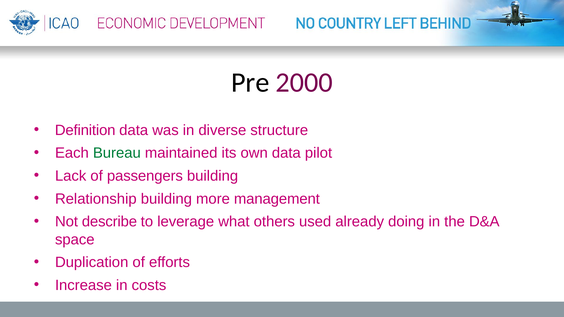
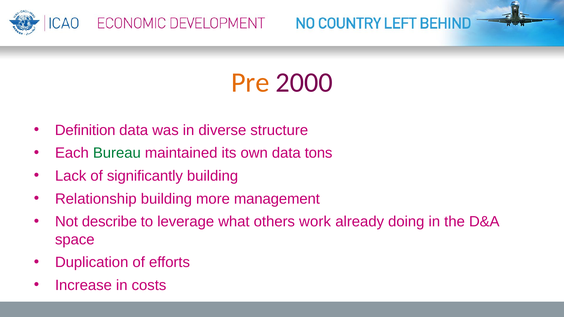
Pre colour: black -> orange
pilot: pilot -> tons
passengers: passengers -> significantly
used: used -> work
